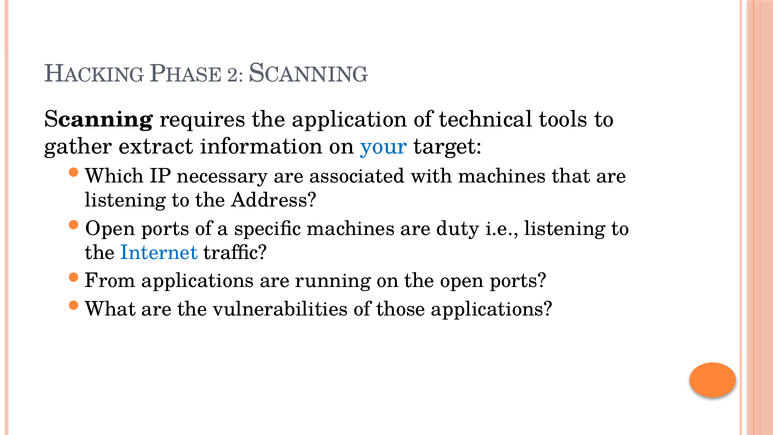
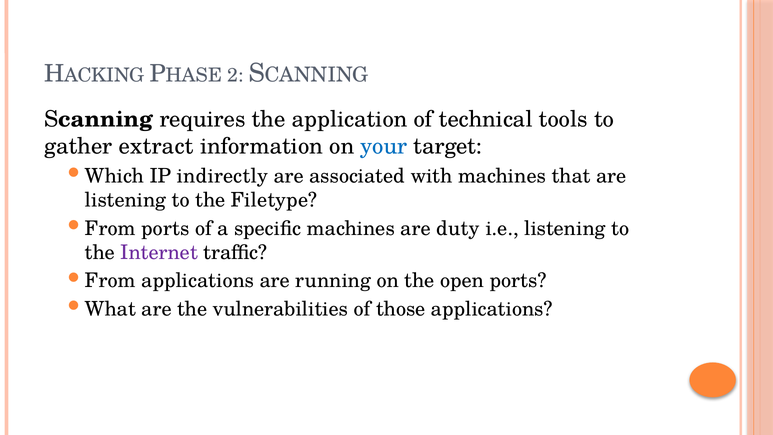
necessary: necessary -> indirectly
Address: Address -> Filetype
Open at (110, 228): Open -> From
Internet colour: blue -> purple
